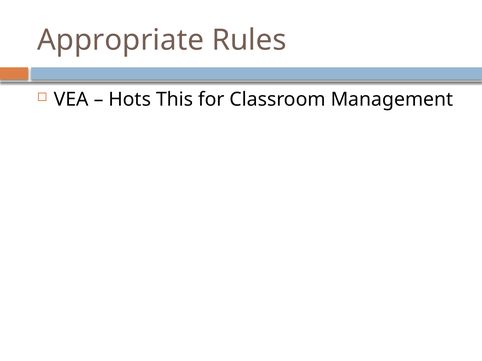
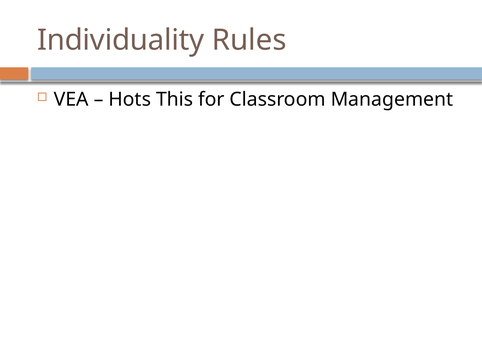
Appropriate: Appropriate -> Individuality
